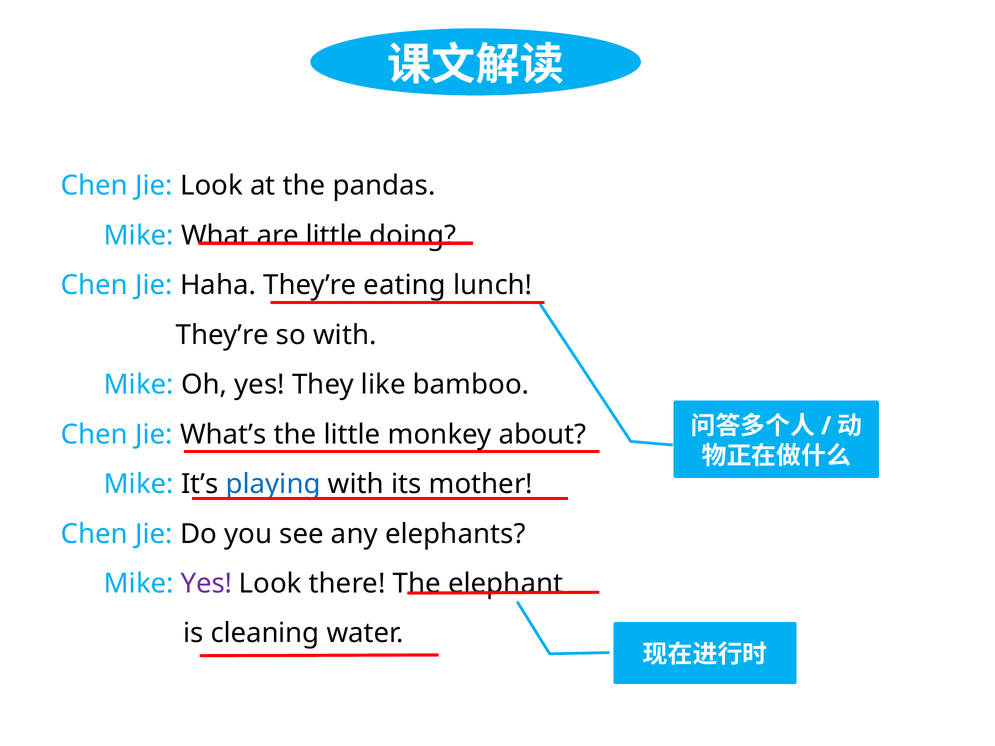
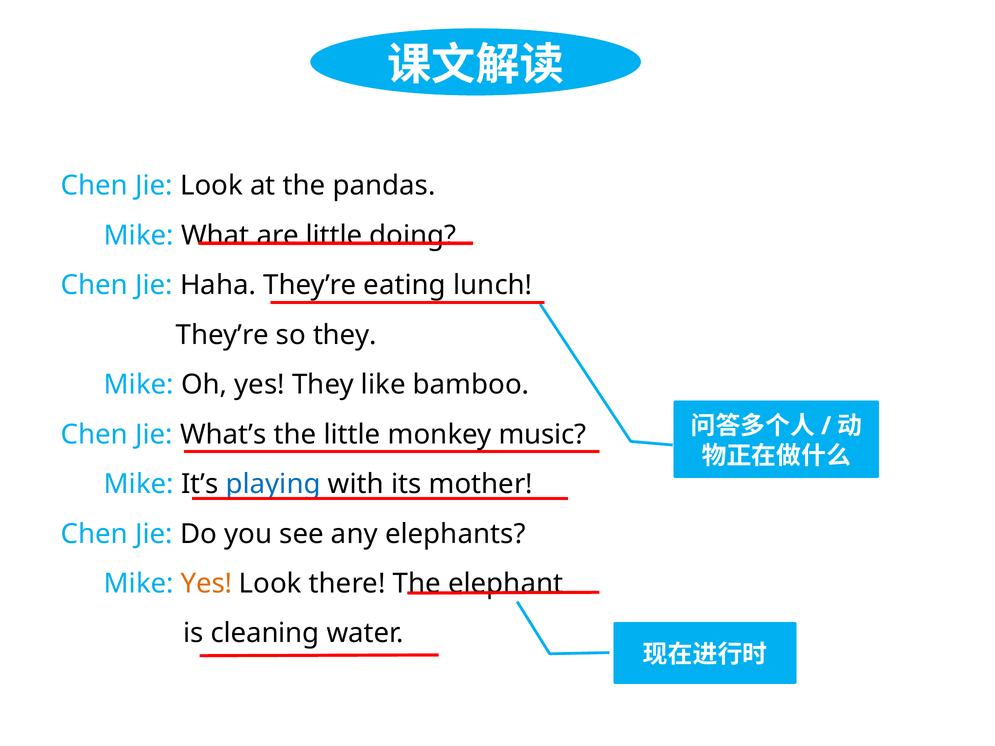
so with: with -> they
about: about -> music
Yes at (207, 584) colour: purple -> orange
